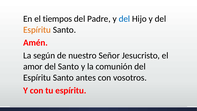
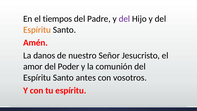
del at (124, 19) colour: blue -> purple
según: según -> danos
del Santo: Santo -> Poder
